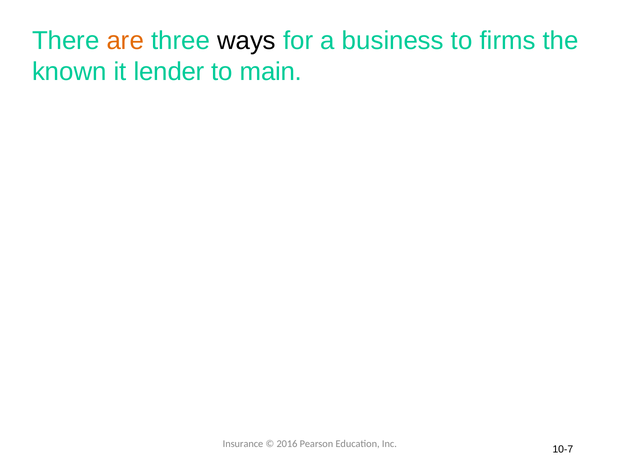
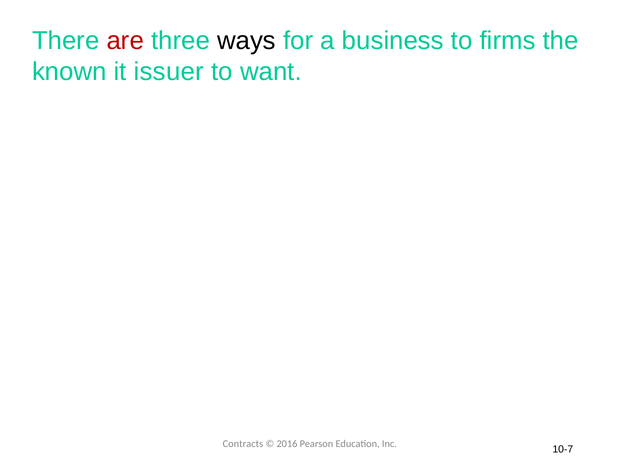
are colour: orange -> red
lender: lender -> issuer
main: main -> want
Insurance: Insurance -> Contracts
